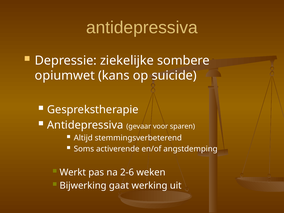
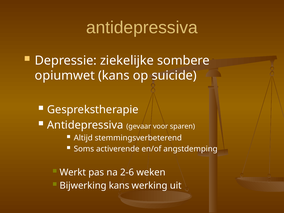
Bijwerking gaat: gaat -> kans
